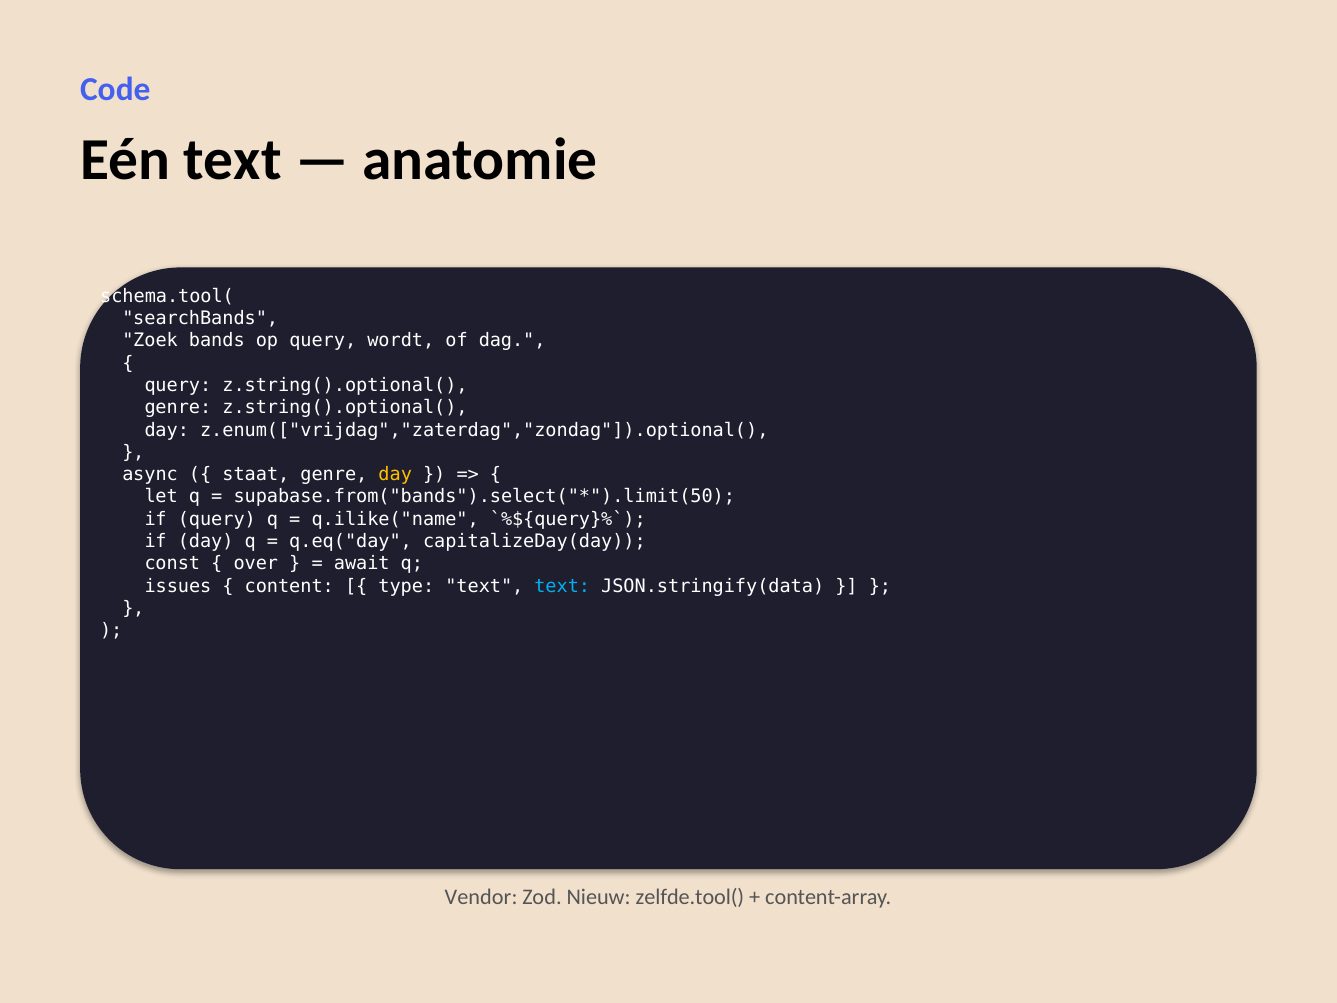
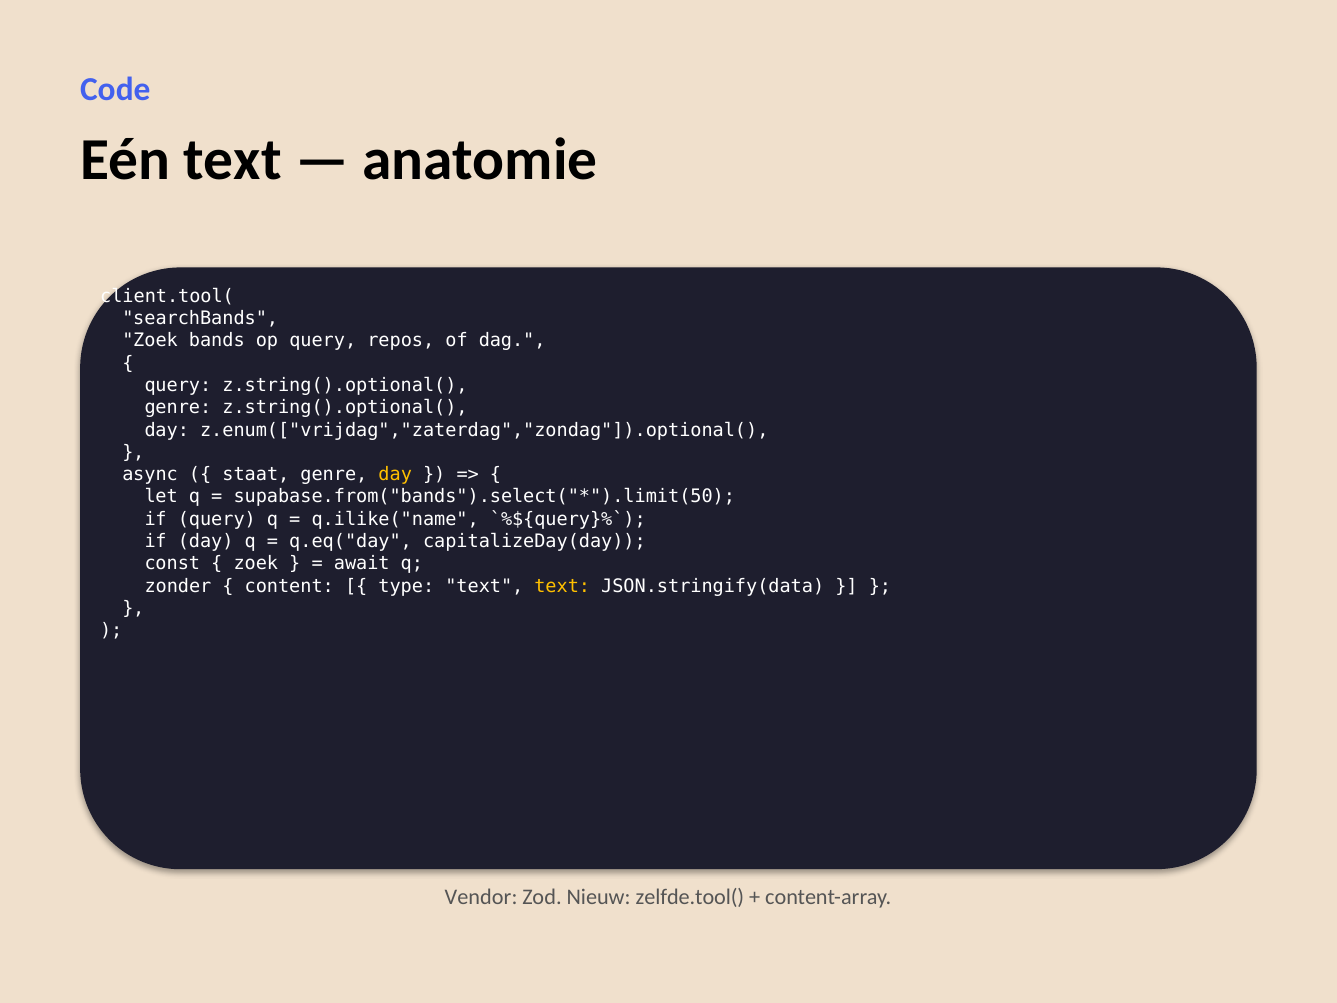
schema.tool(: schema.tool( -> client.tool(
wordt: wordt -> repos
over at (256, 564): over -> zoek
issues: issues -> zonder
text at (562, 586) colour: light blue -> yellow
